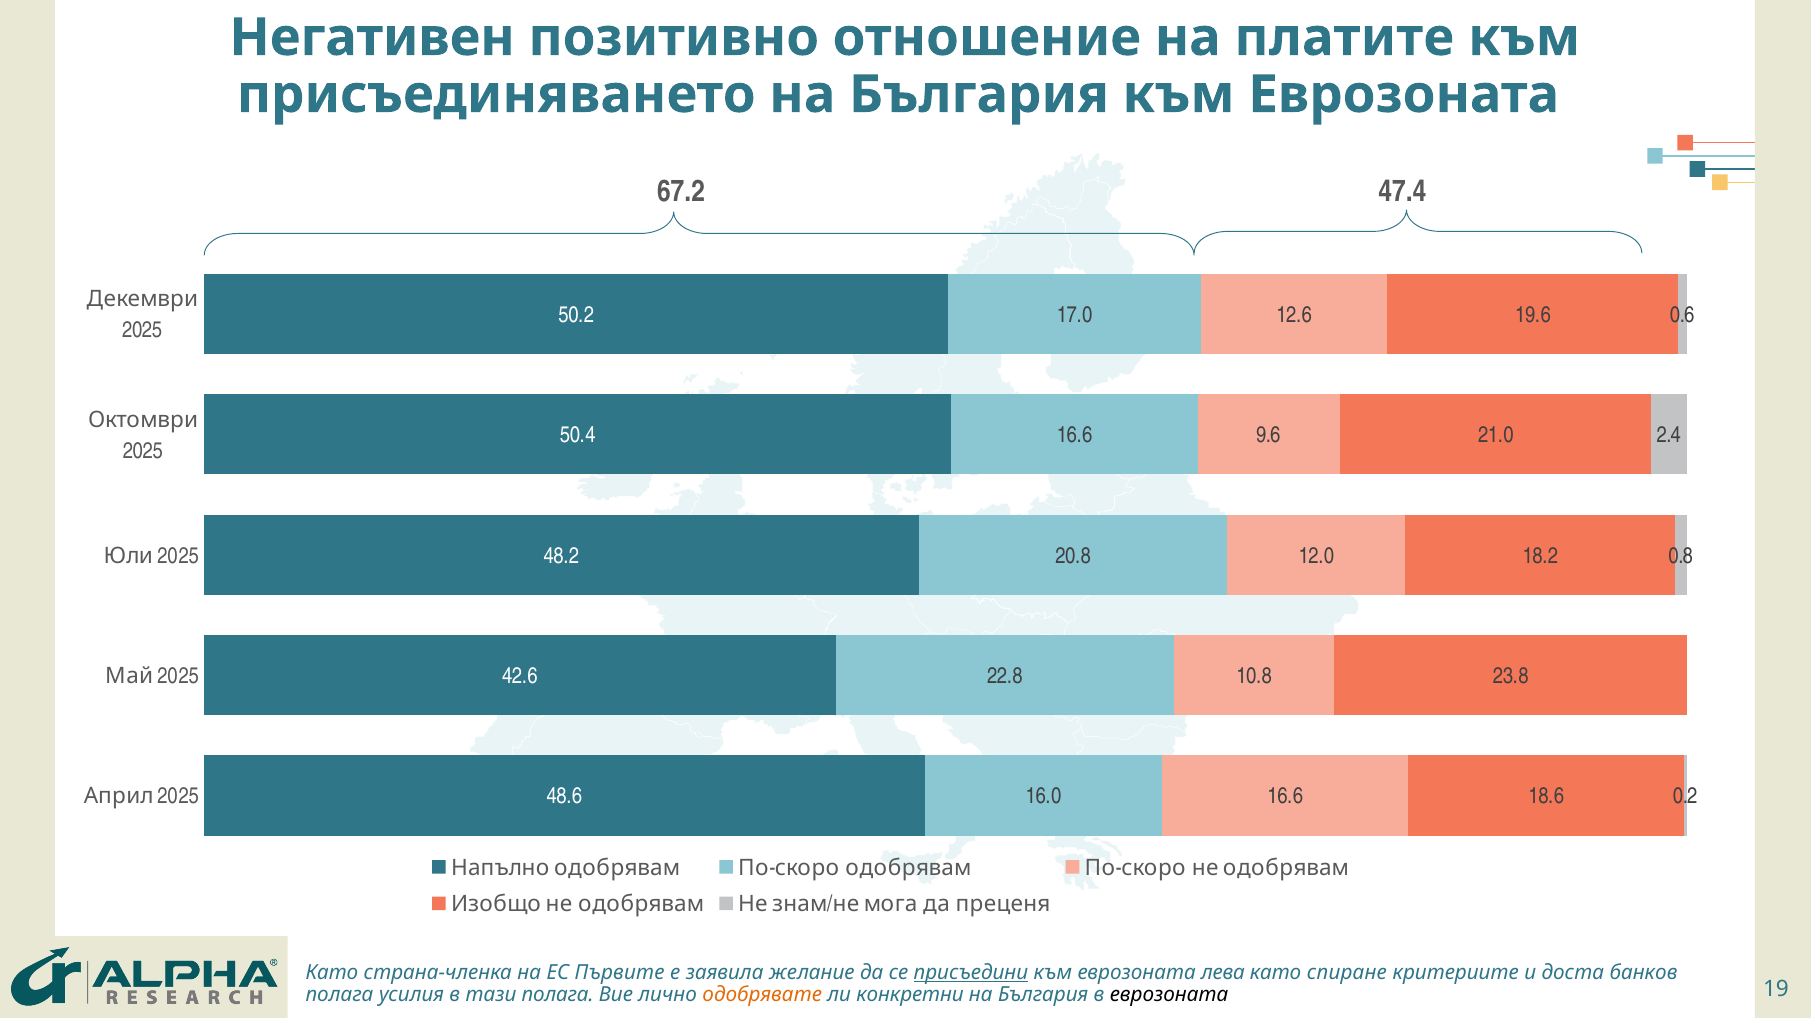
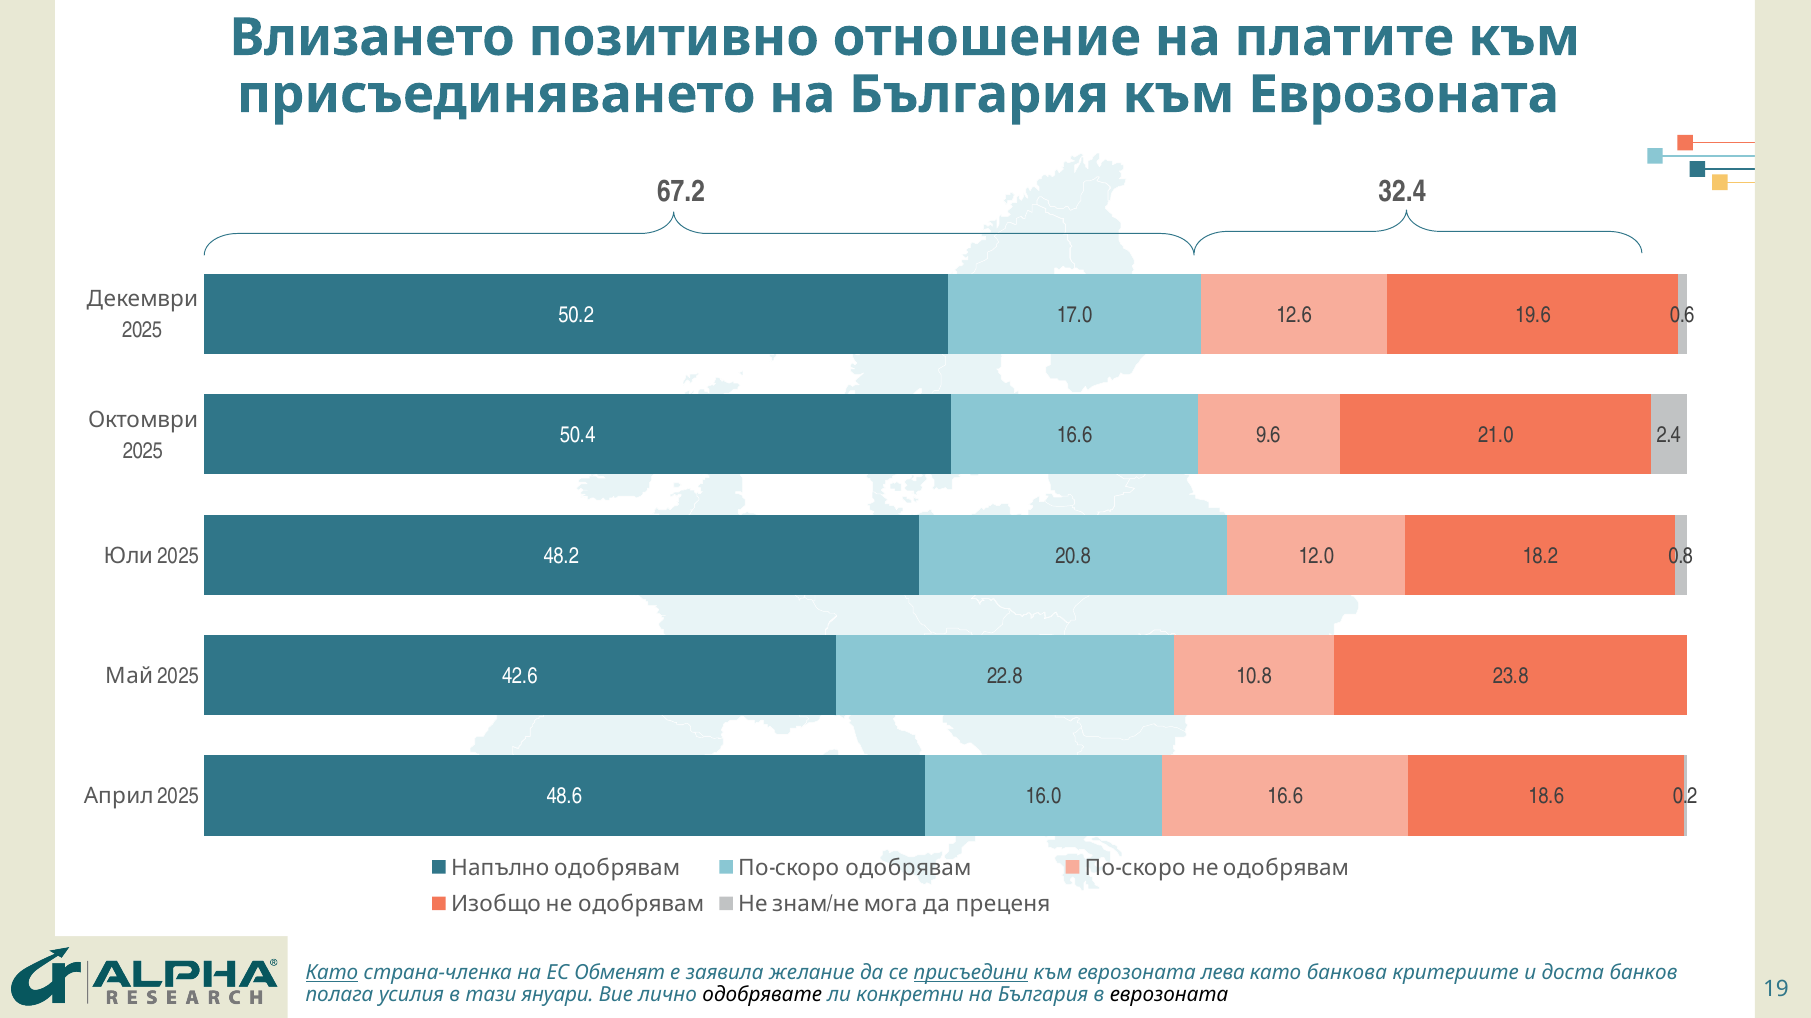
Негативен: Негативен -> Влизането
47.4: 47.4 -> 32.4
Като at (332, 973) underline: none -> present
Първите: Първите -> Обменят
спиране: спиране -> банкова
тази полага: полага -> януари
одобрявате colour: orange -> black
